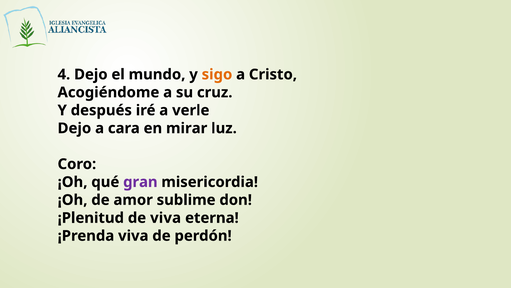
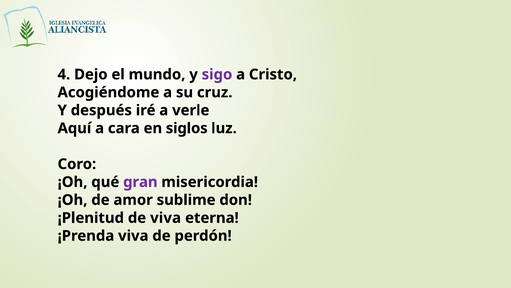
sigo colour: orange -> purple
Dejo at (74, 128): Dejo -> Aquí
mirar: mirar -> siglos
